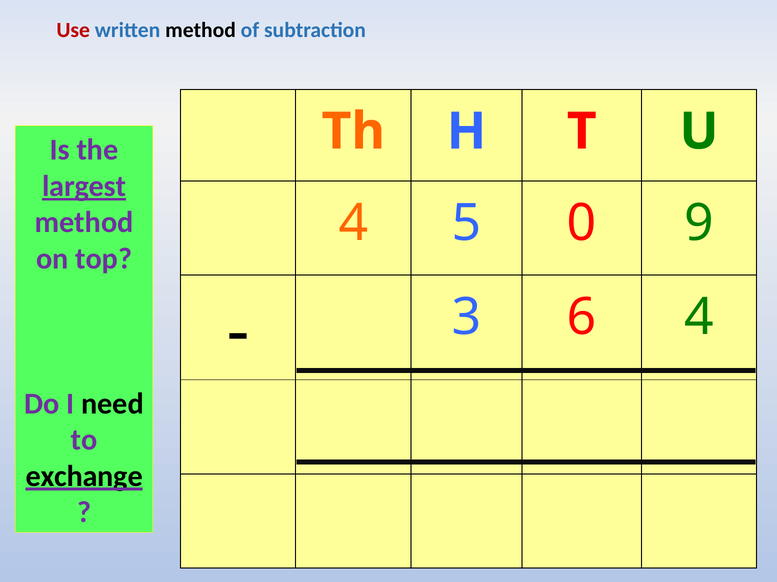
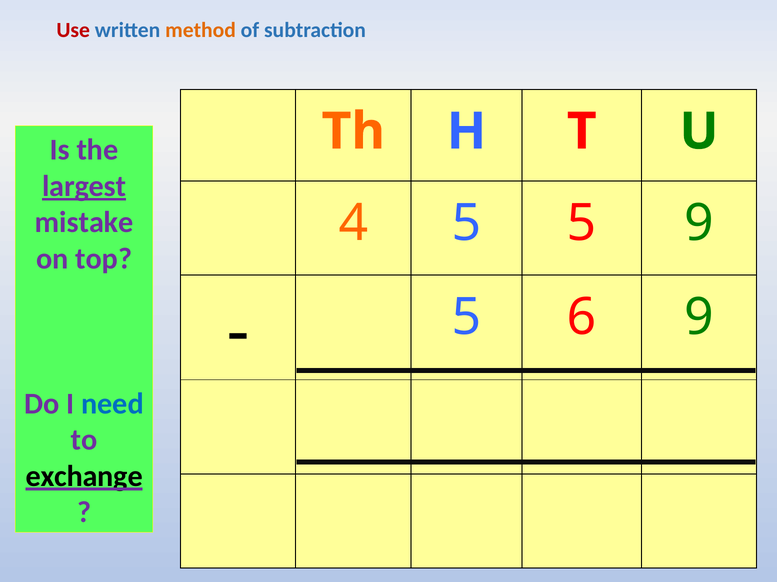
method at (201, 30) colour: black -> orange
5 0: 0 -> 5
method at (84, 223): method -> mistake
3 at (467, 318): 3 -> 5
6 4: 4 -> 9
need colour: black -> blue
